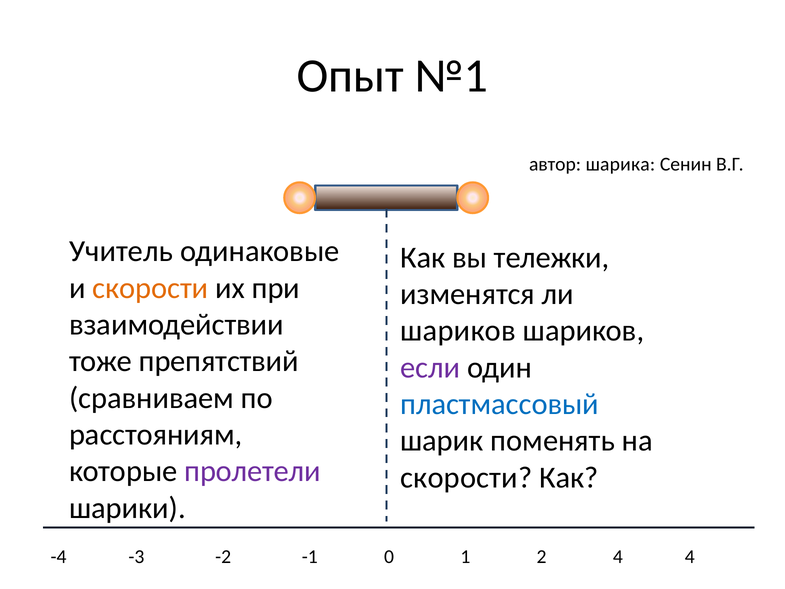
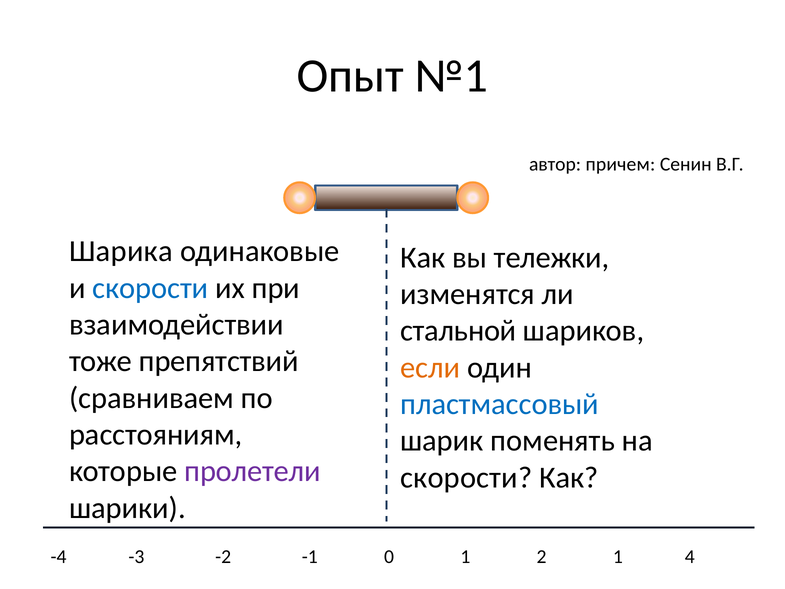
шарика: шарика -> причем
Учитель: Учитель -> Шарика
скорости at (150, 288) colour: orange -> blue
шариков at (458, 331): шариков -> стальной
если colour: purple -> orange
2 4: 4 -> 1
